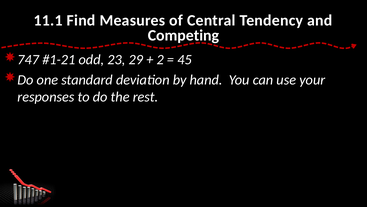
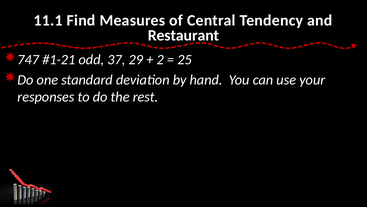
Competing: Competing -> Restaurant
23: 23 -> 37
45: 45 -> 25
